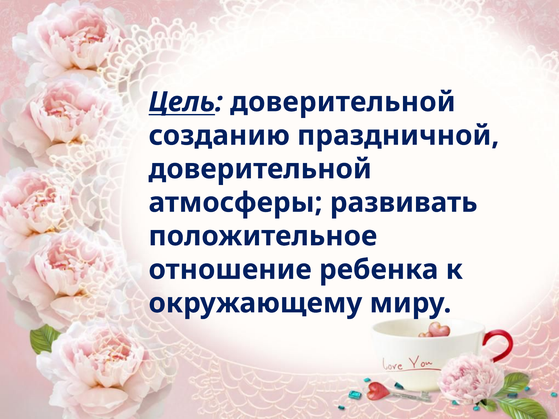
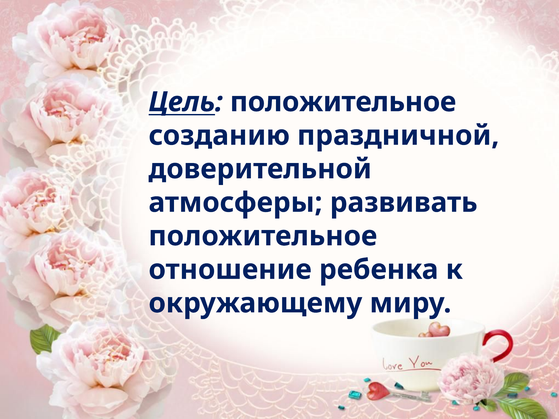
Цель доверительной: доверительной -> положительное
